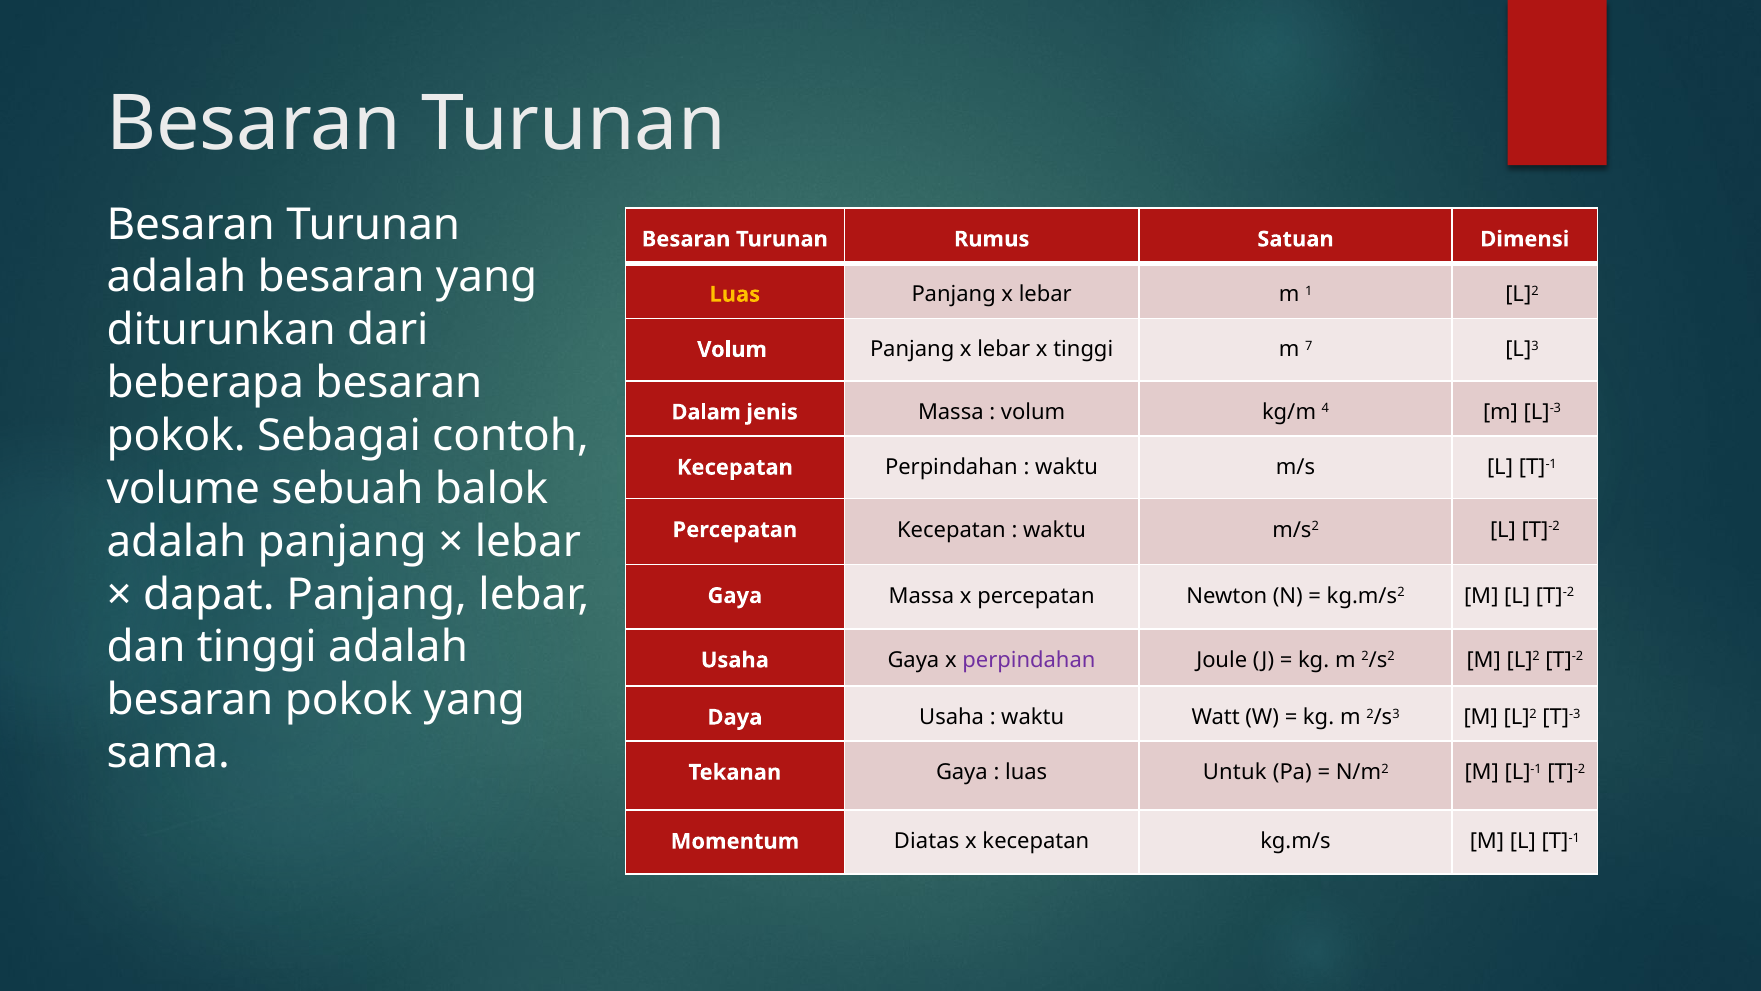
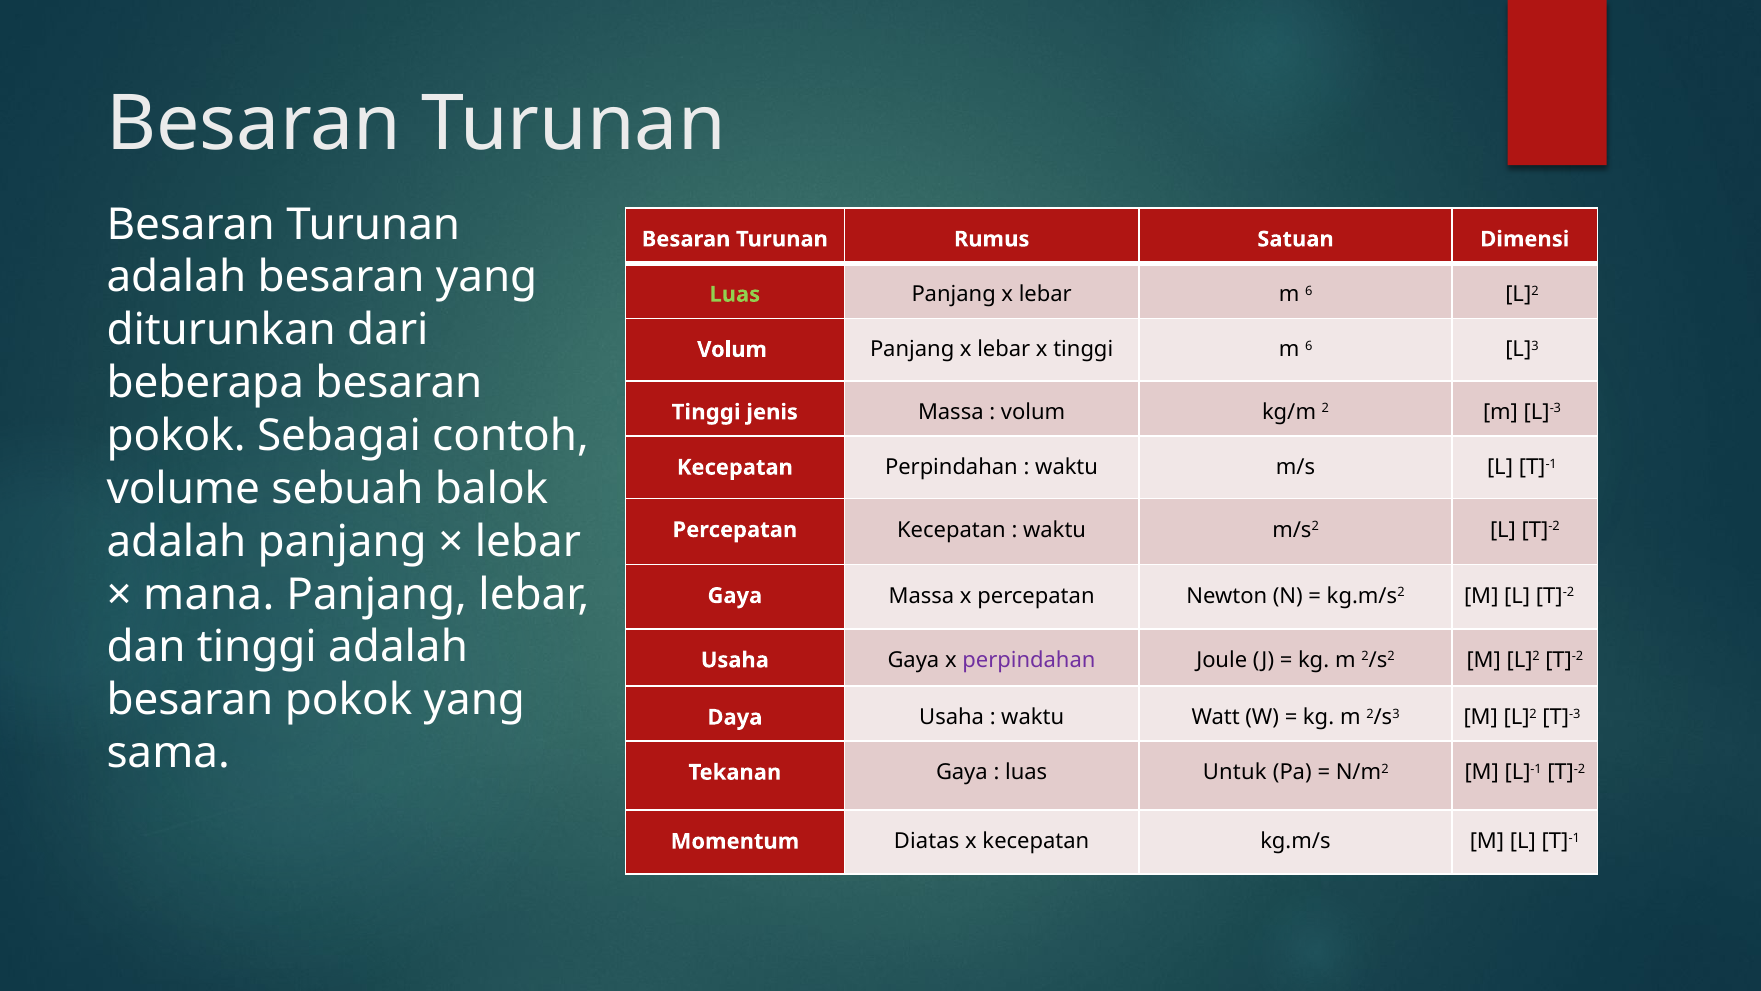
Luas at (735, 294) colour: yellow -> light green
lebar m 1: 1 -> 6
tinggi m 7: 7 -> 6
Dalam at (706, 412): Dalam -> Tinggi
4: 4 -> 2
dapat: dapat -> mana
